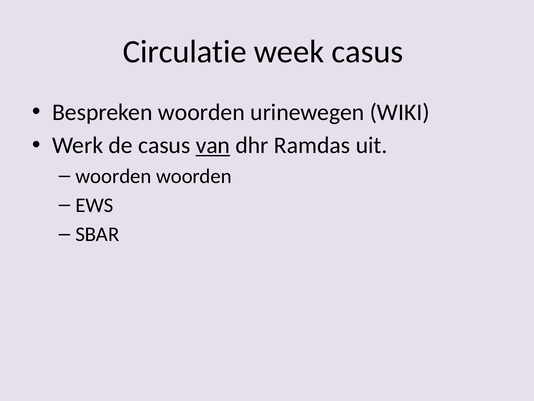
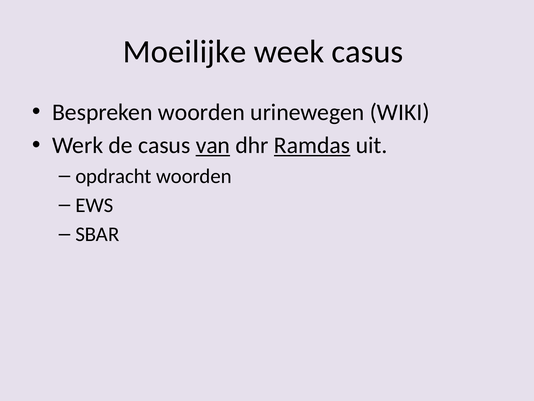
Circulatie: Circulatie -> Moeilijke
Ramdas underline: none -> present
woorden at (113, 176): woorden -> opdracht
